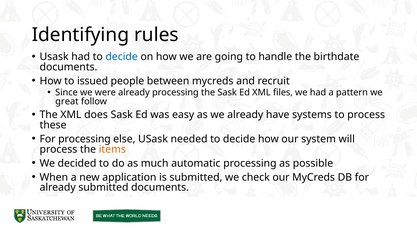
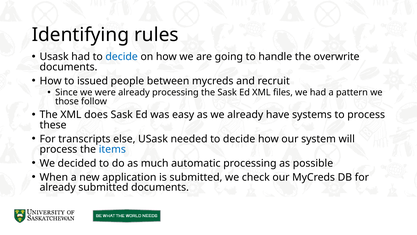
birthdate: birthdate -> overwrite
great: great -> those
For processing: processing -> transcripts
items colour: orange -> blue
